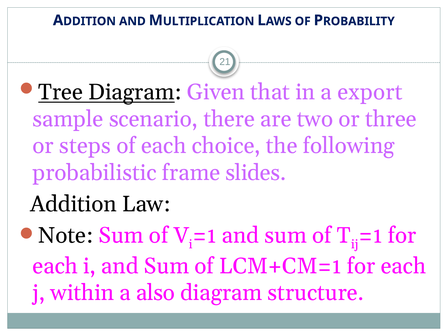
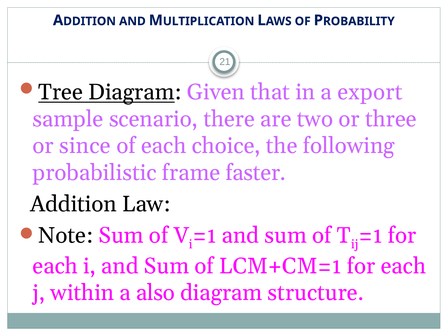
steps: steps -> since
slides: slides -> faster
